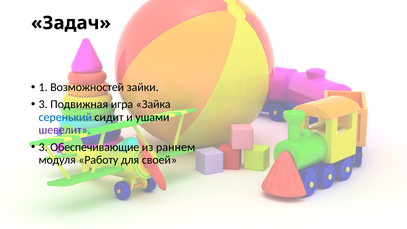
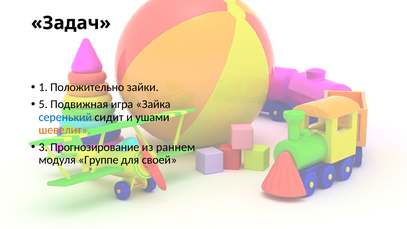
Возможностей: Возможностей -> Положительно
3 at (43, 104): 3 -> 5
шевелит colour: purple -> orange
Обеспечивающие: Обеспечивающие -> Прогнозирование
Работу: Работу -> Группе
